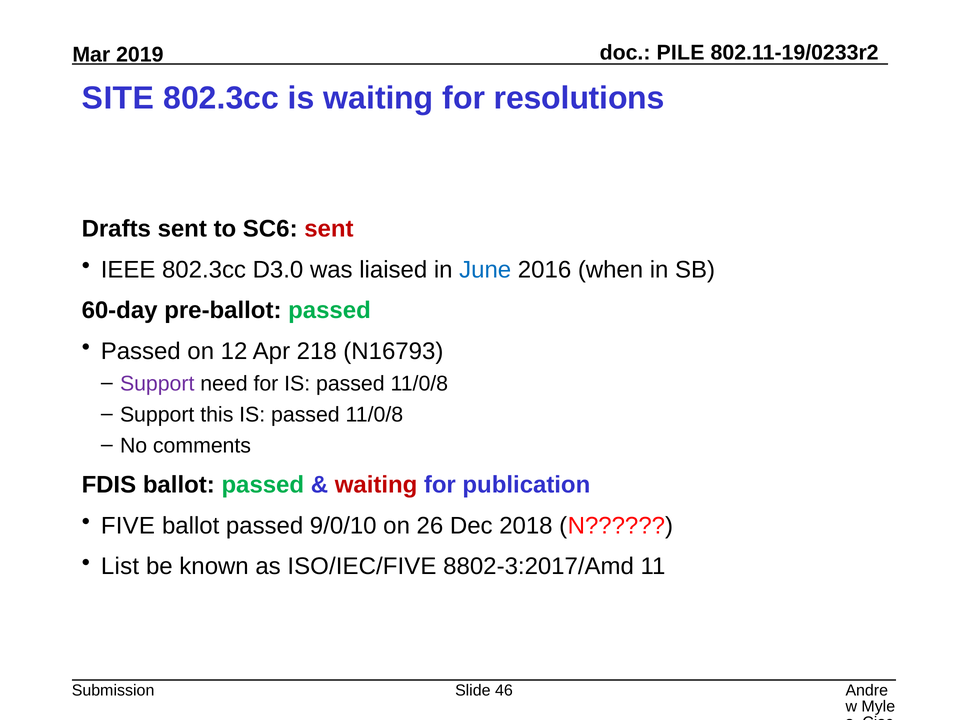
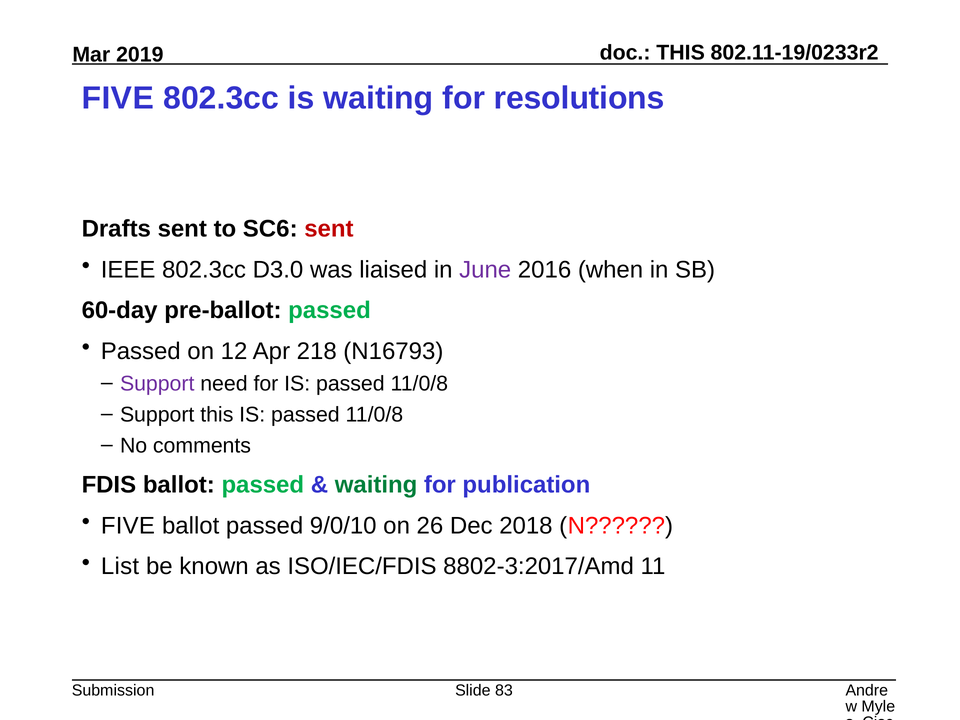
PILE at (680, 53): PILE -> THIS
SITE at (118, 98): SITE -> FIVE
June colour: blue -> purple
waiting at (376, 485) colour: red -> green
ISO/IEC/FIVE: ISO/IEC/FIVE -> ISO/IEC/FDIS
46: 46 -> 83
